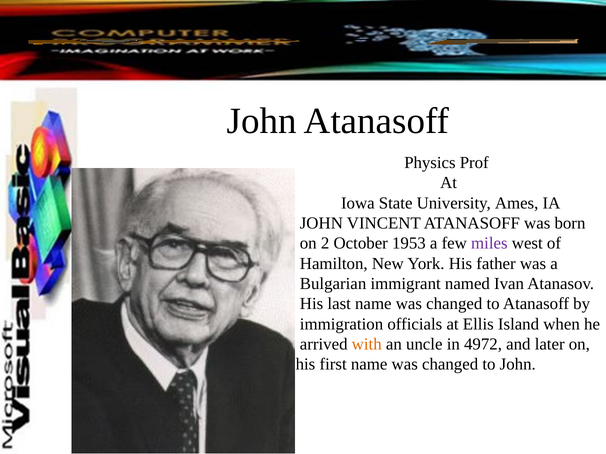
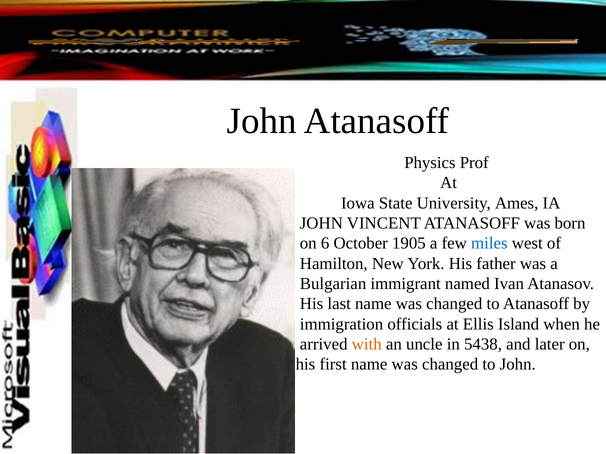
2: 2 -> 6
1953: 1953 -> 1905
miles colour: purple -> blue
4972: 4972 -> 5438
